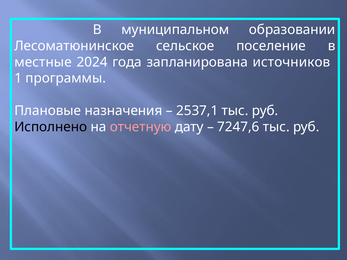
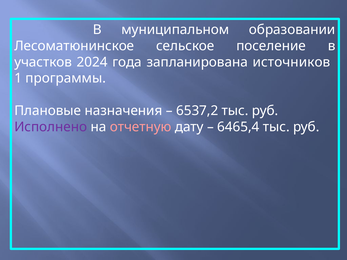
местные: местные -> участков
2537,1: 2537,1 -> 6537,2
Исполнено colour: black -> purple
7247,6: 7247,6 -> 6465,4
